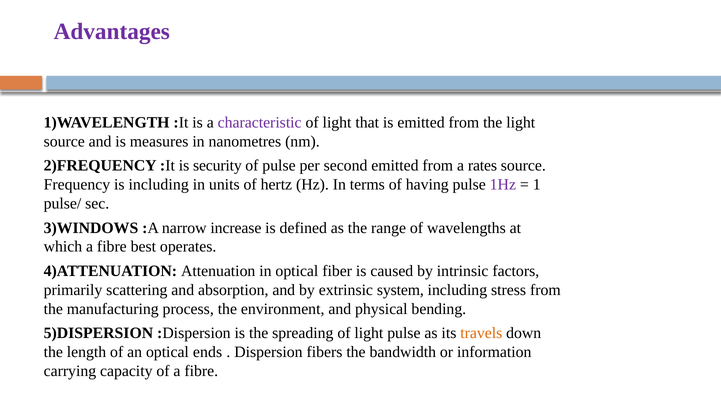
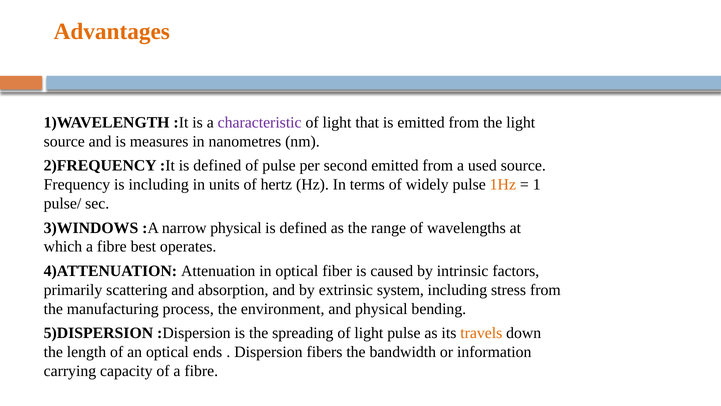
Advantages colour: purple -> orange
:It is security: security -> defined
rates: rates -> used
having: having -> widely
1Hz colour: purple -> orange
narrow increase: increase -> physical
